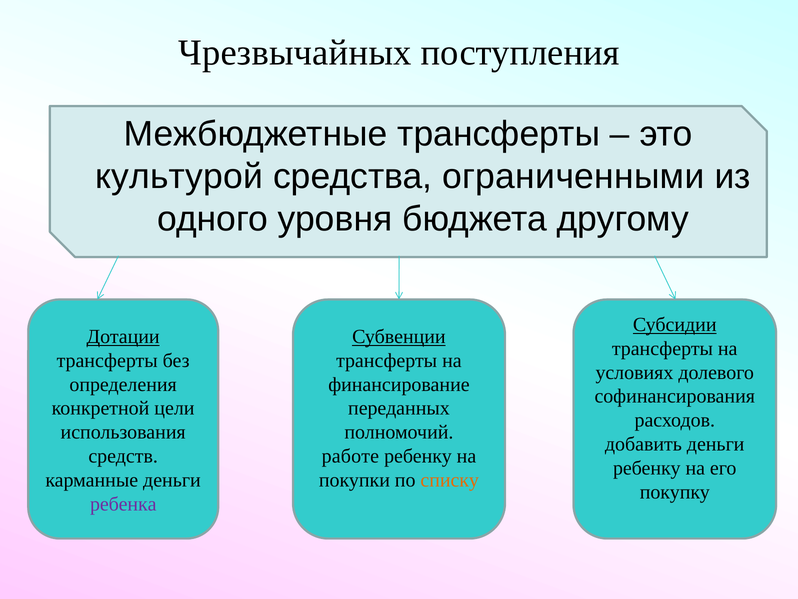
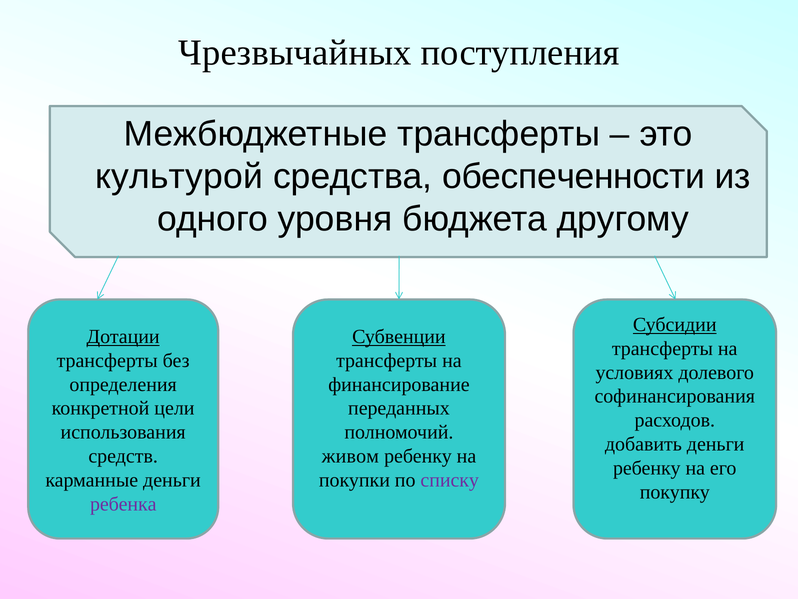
ограниченными: ограниченными -> обеспеченности
работе: работе -> живом
списку colour: orange -> purple
